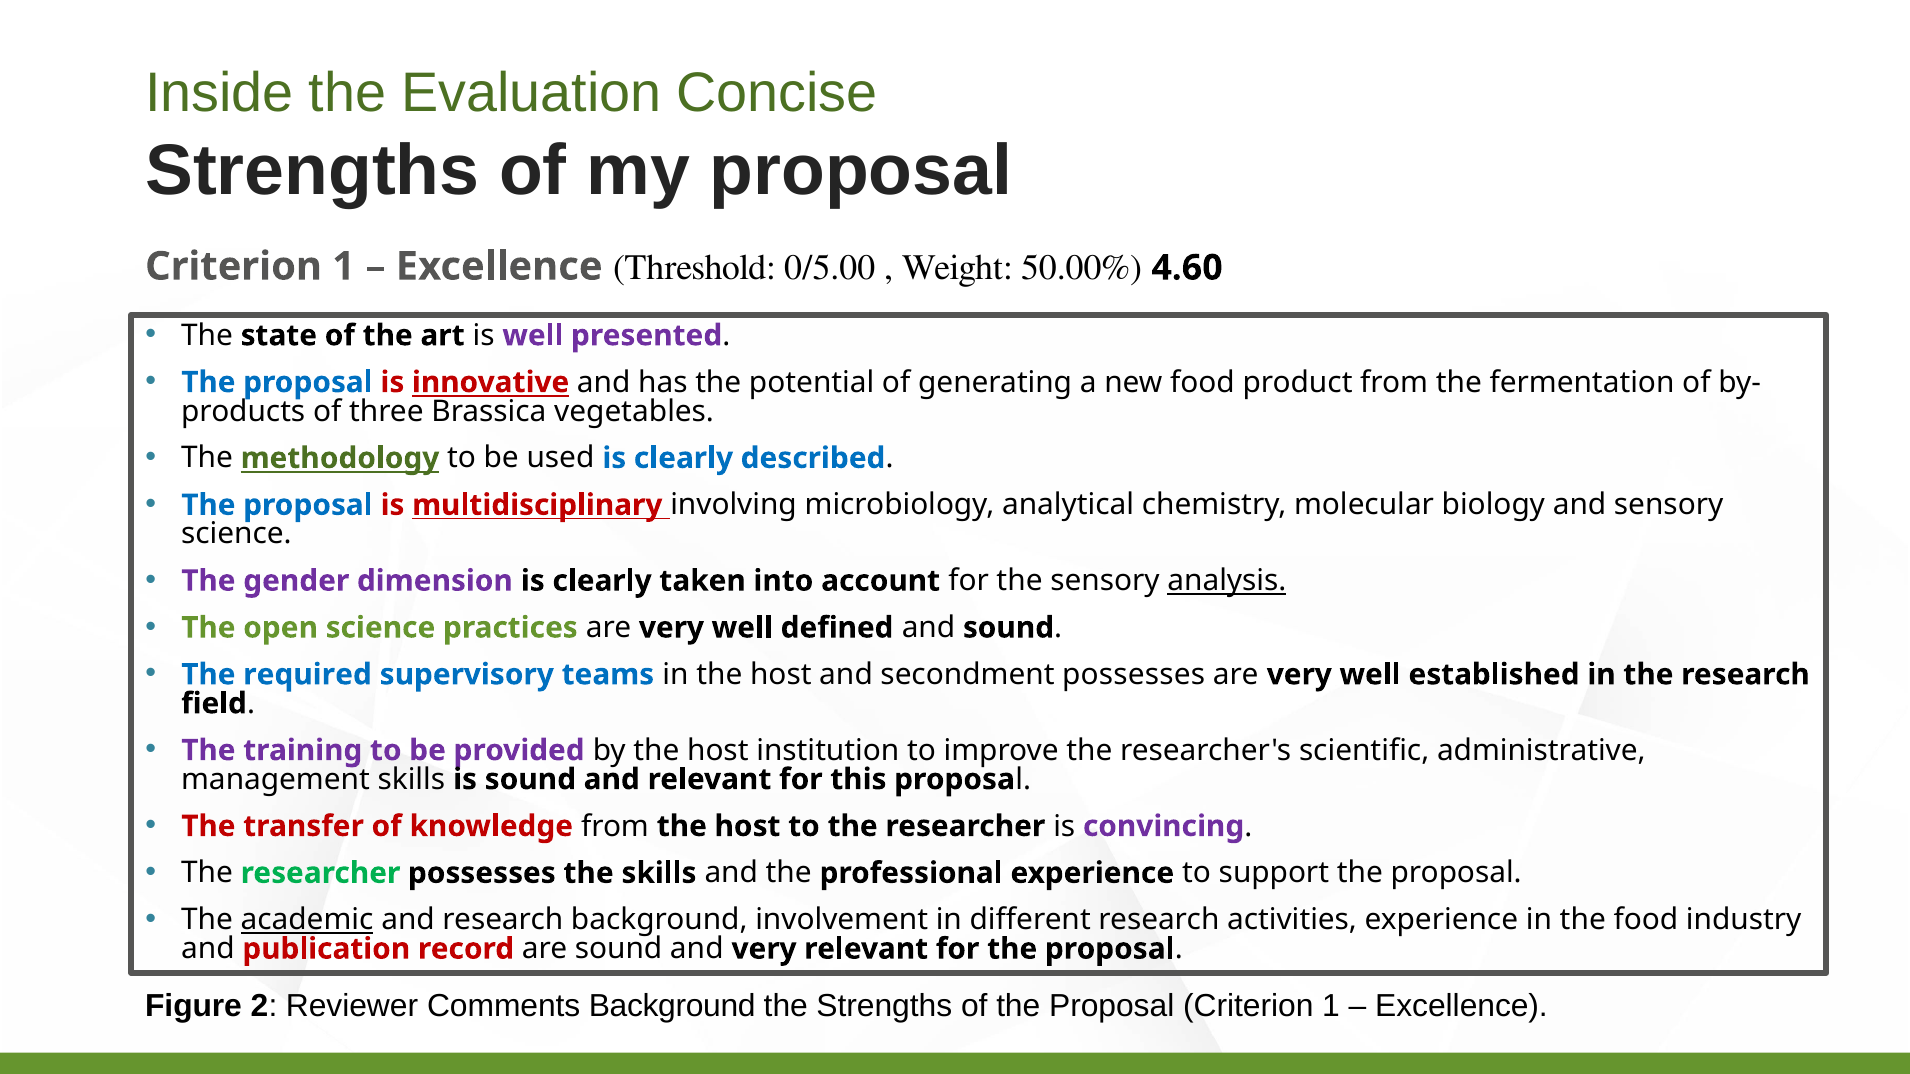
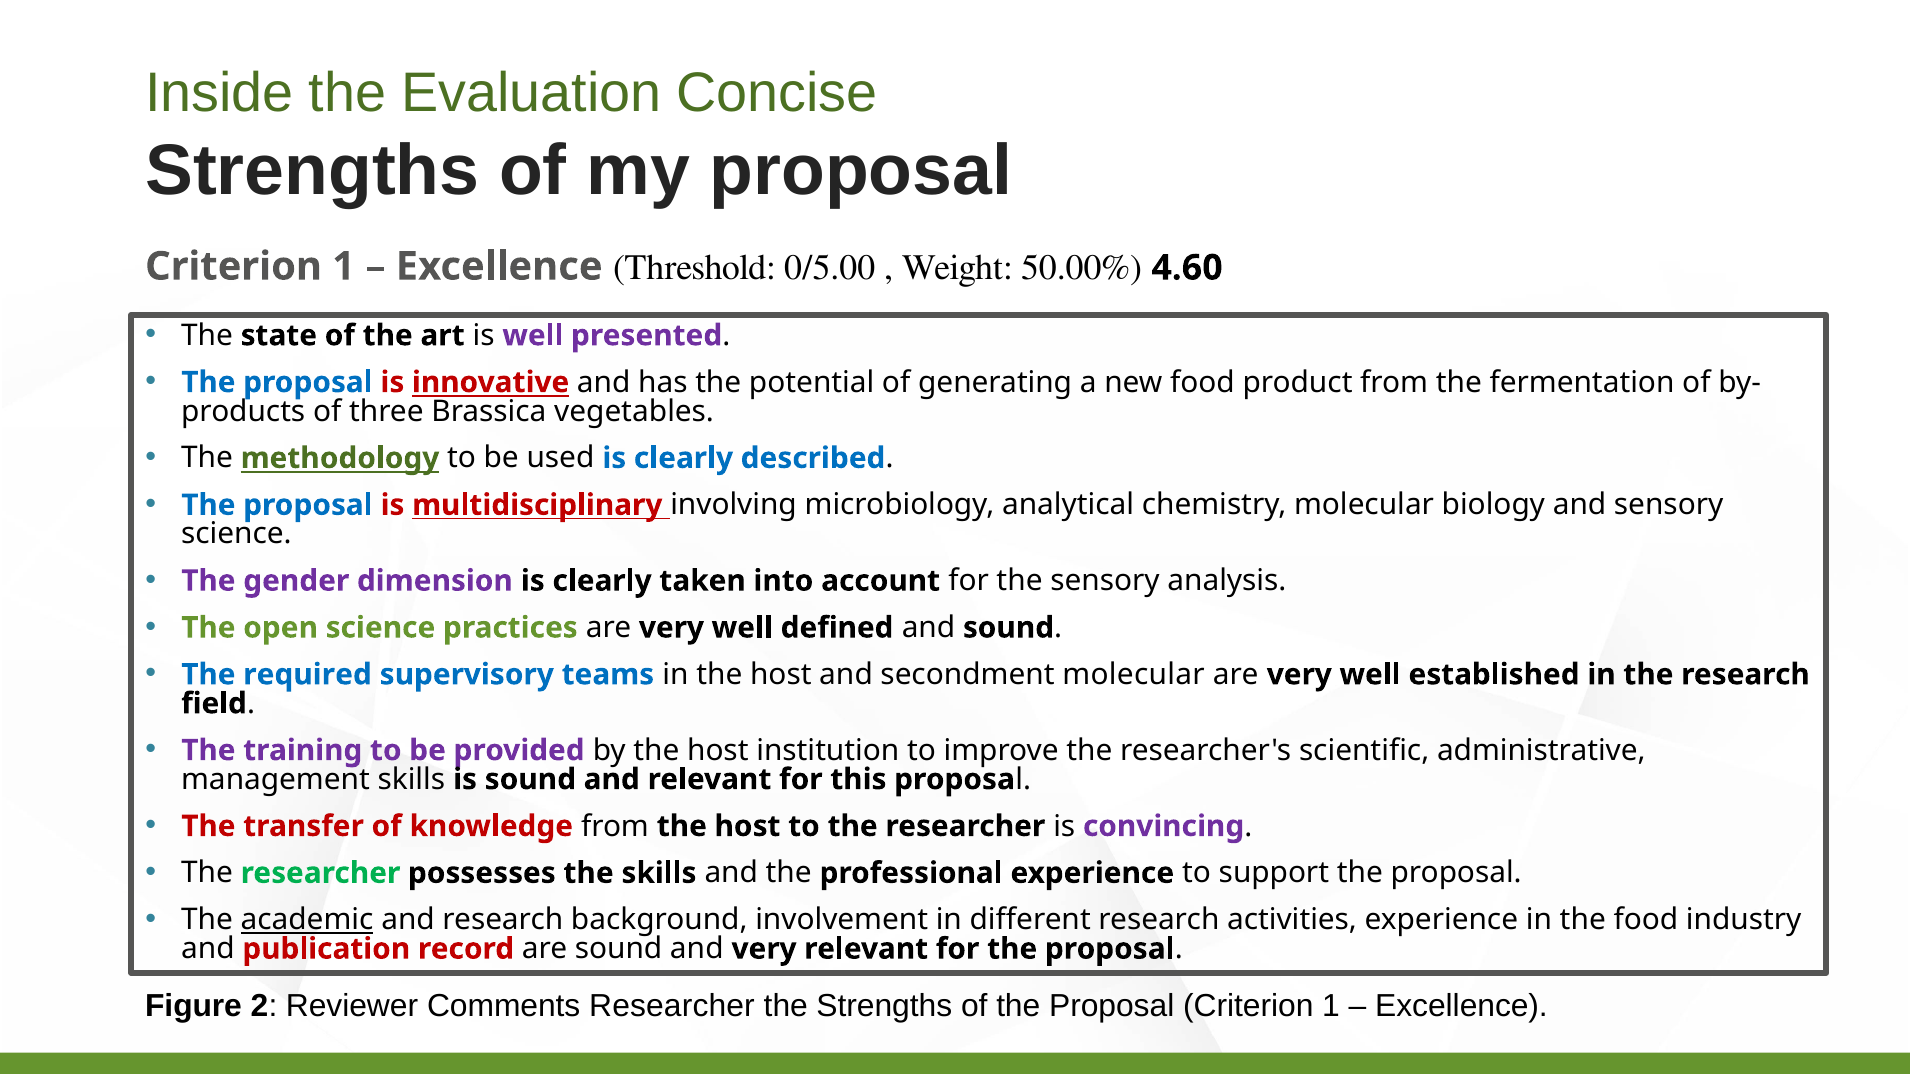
analysis underline: present -> none
secondment possesses: possesses -> molecular
Comments Background: Background -> Researcher
